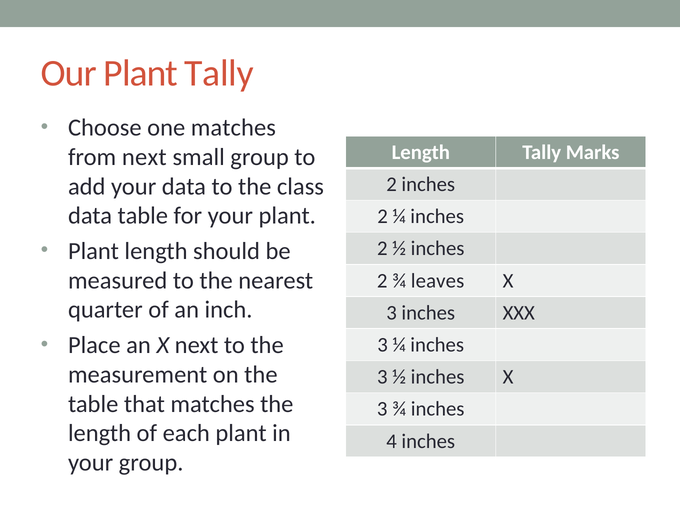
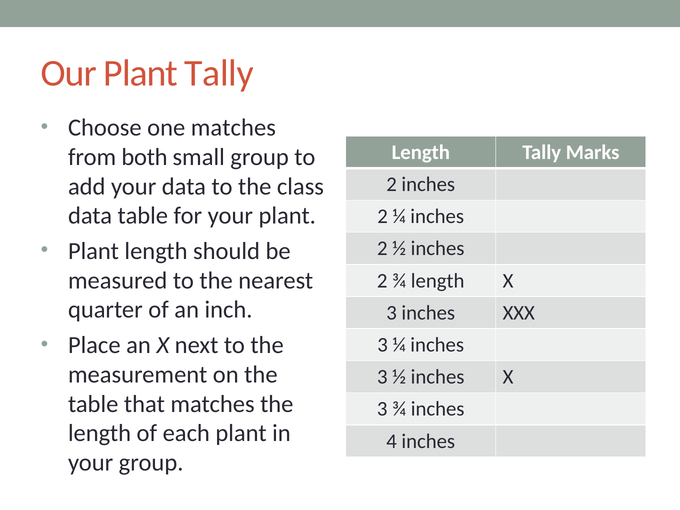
from next: next -> both
¾ leaves: leaves -> length
